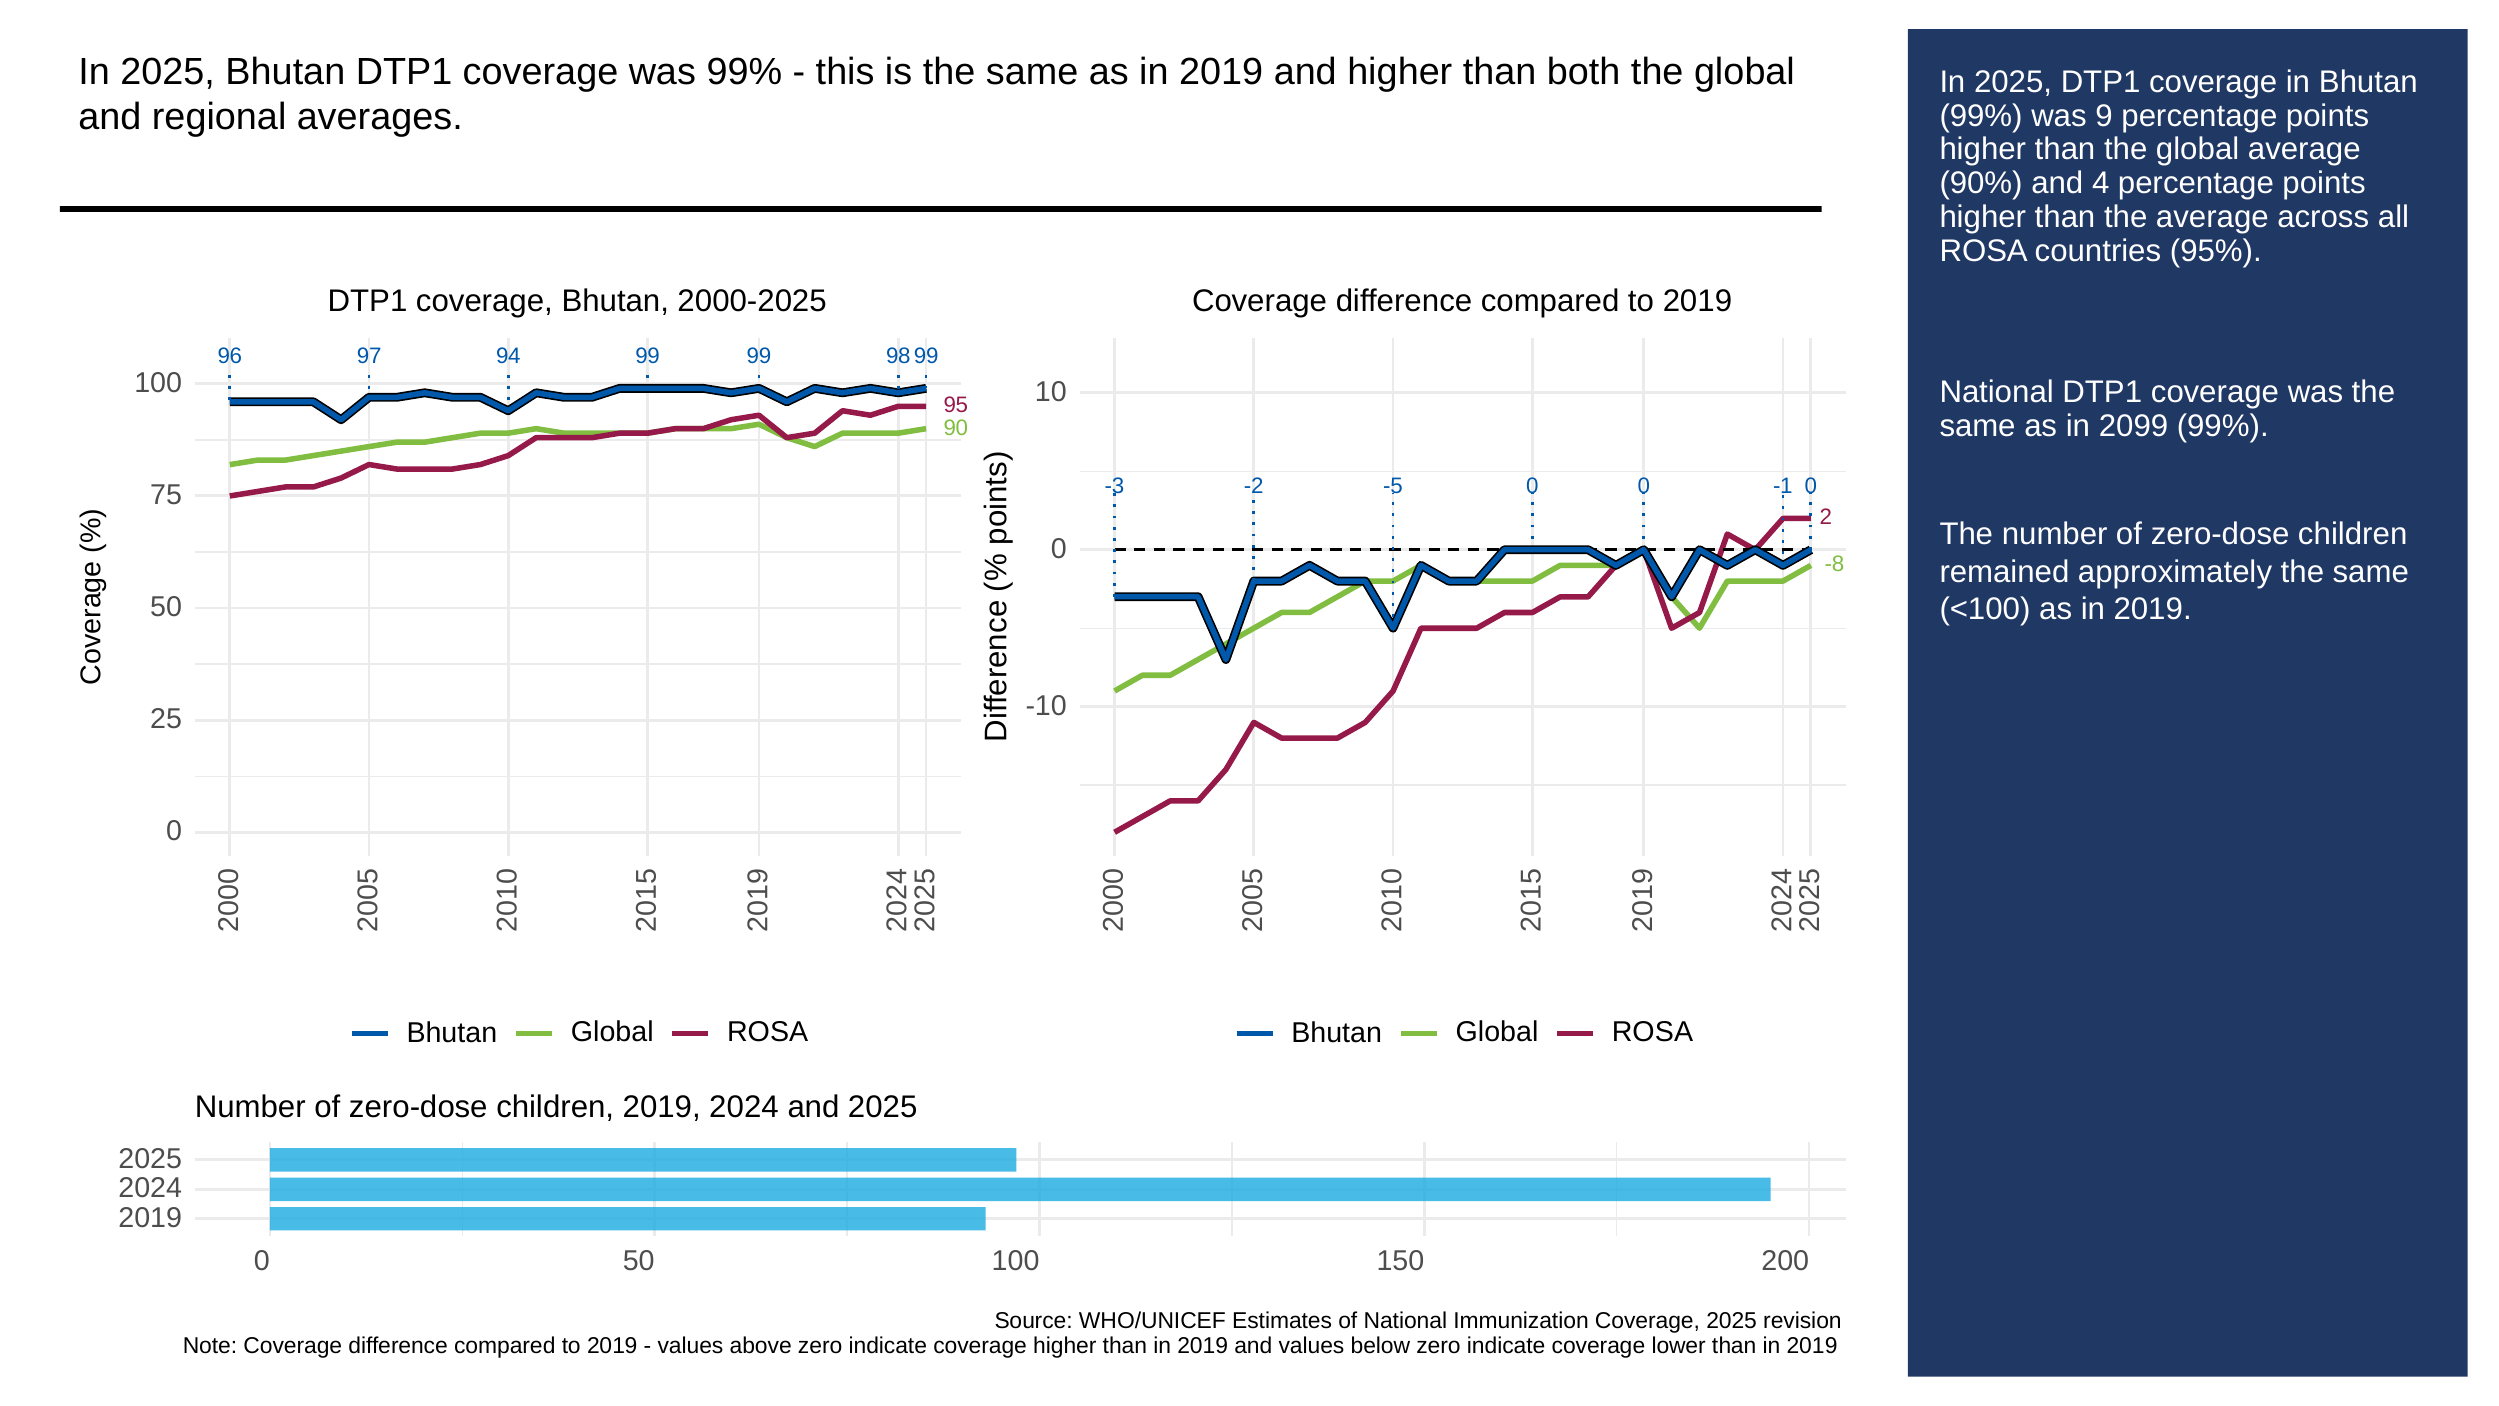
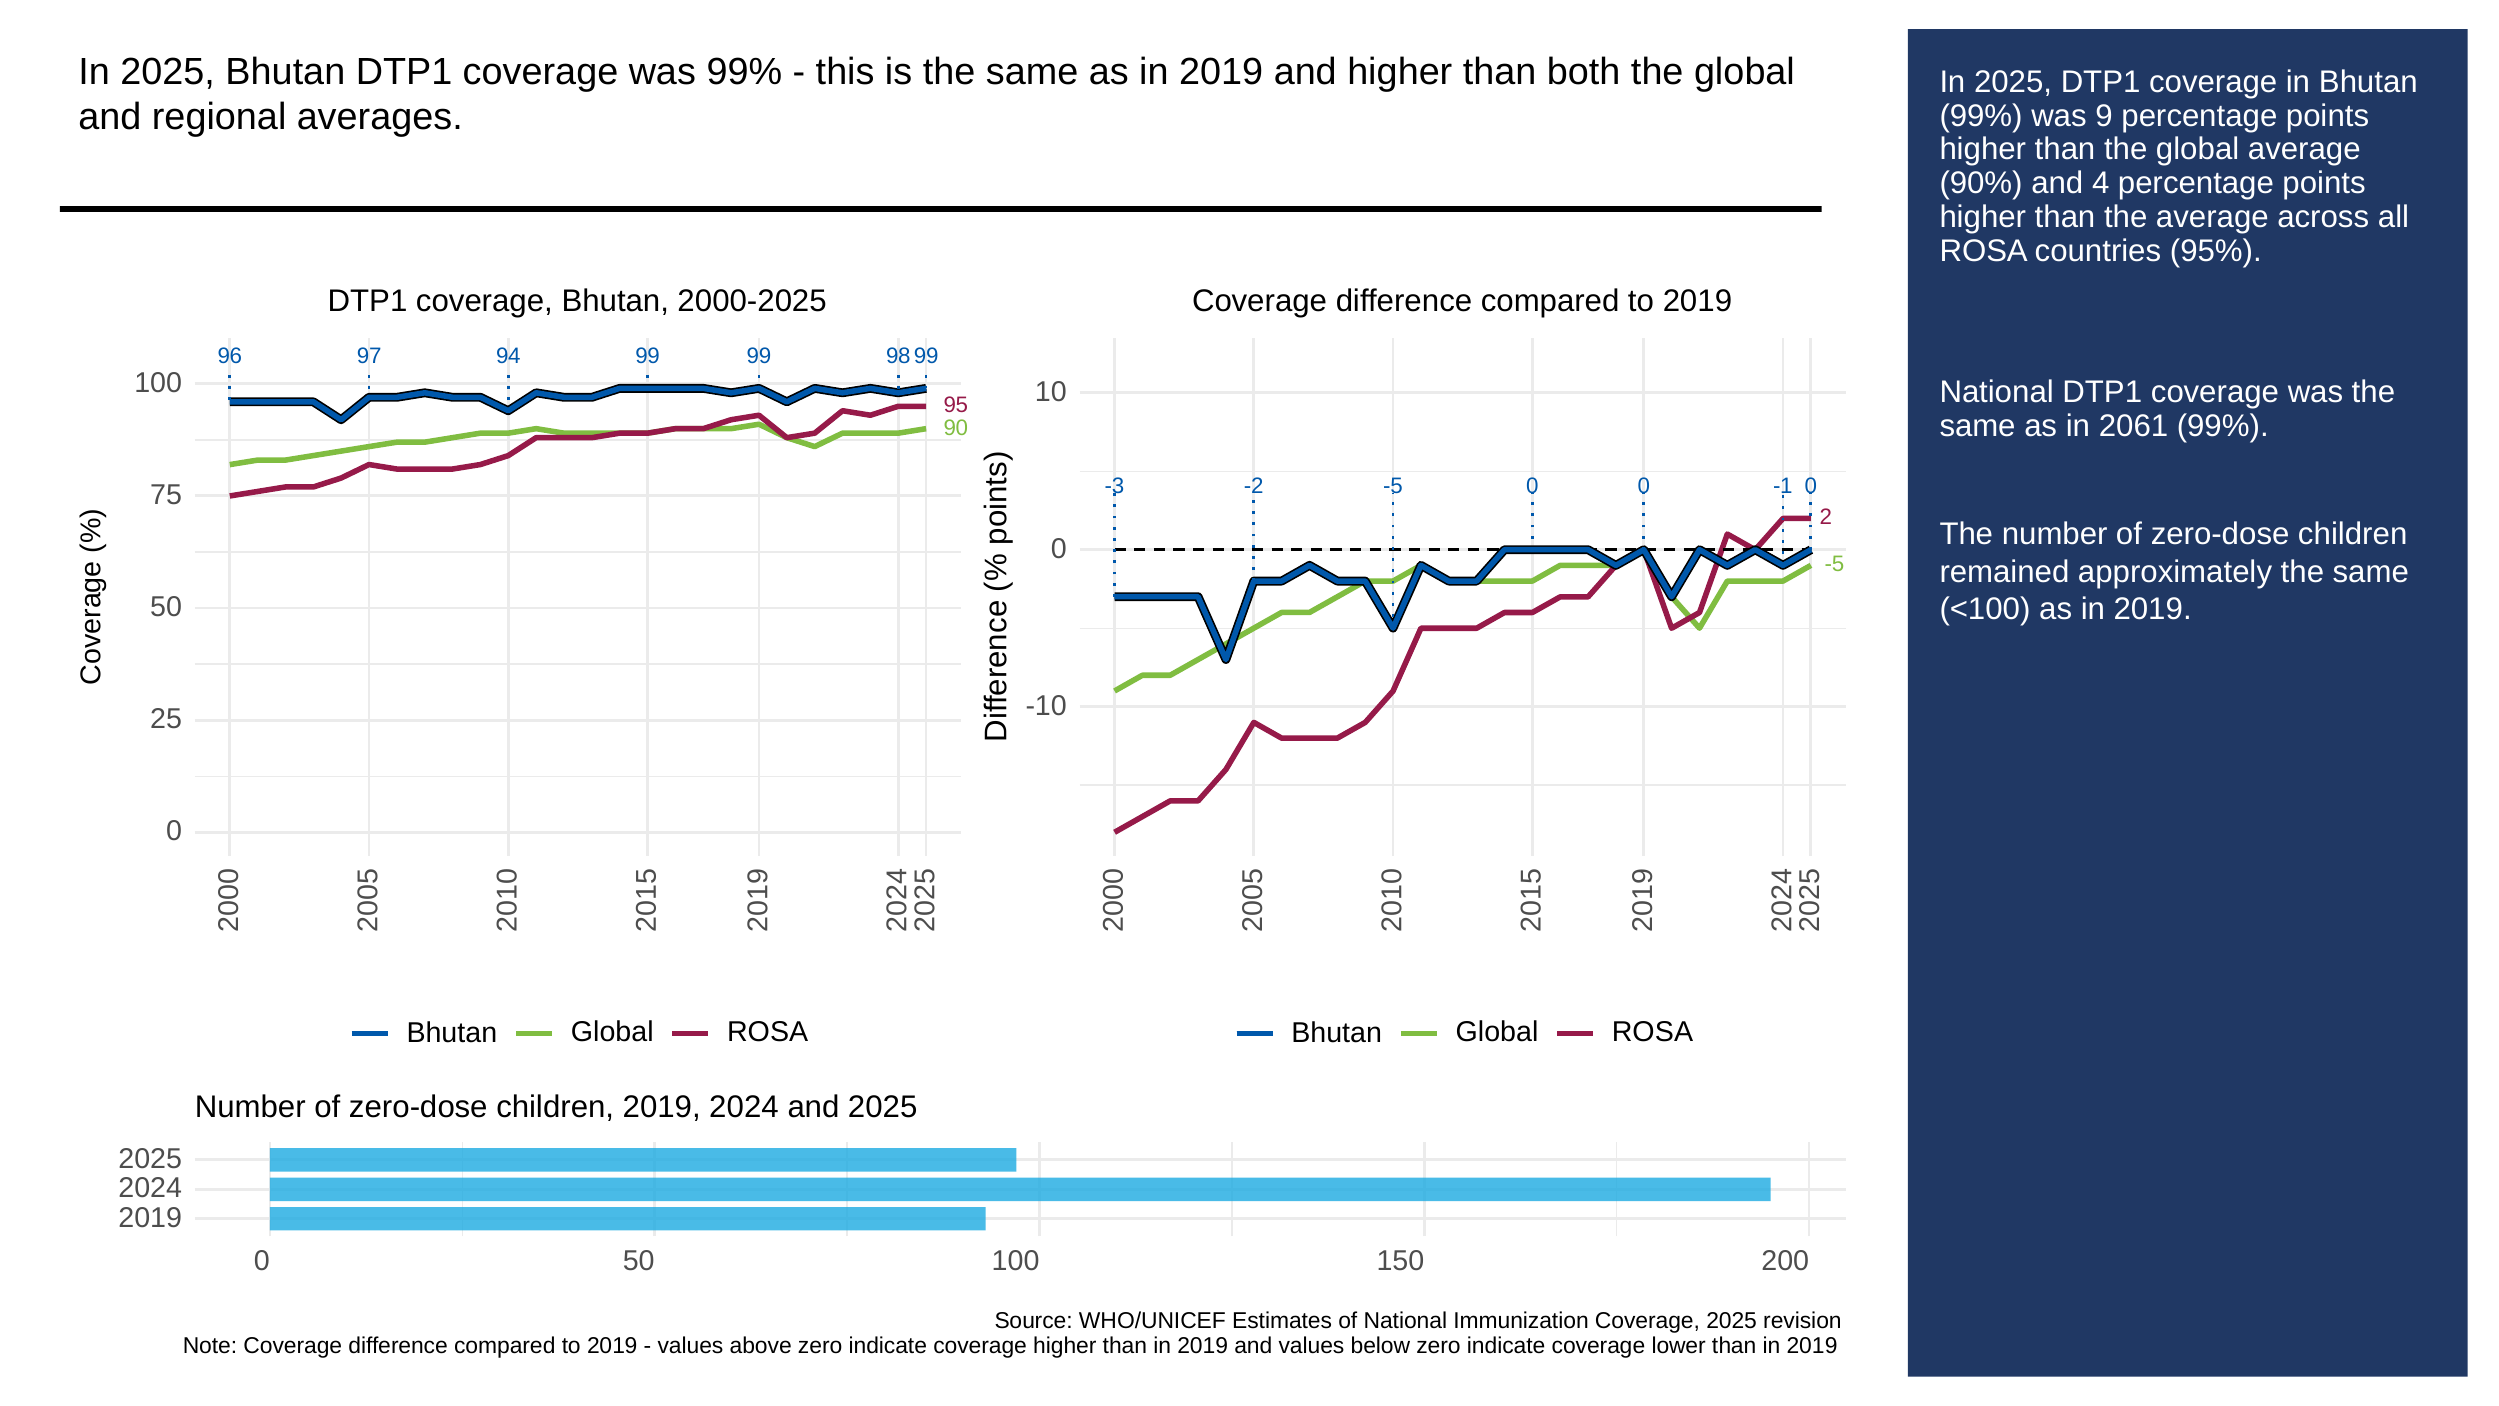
2099: 2099 -> 2061
-8 at (1835, 564): -8 -> -5
